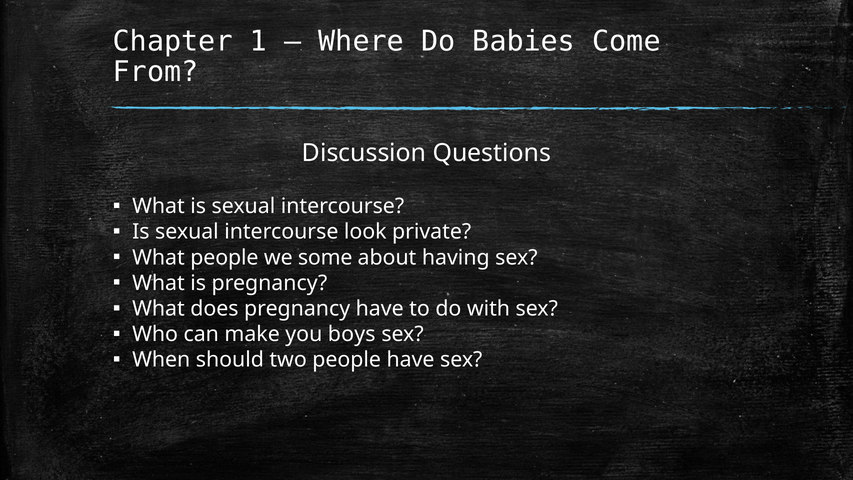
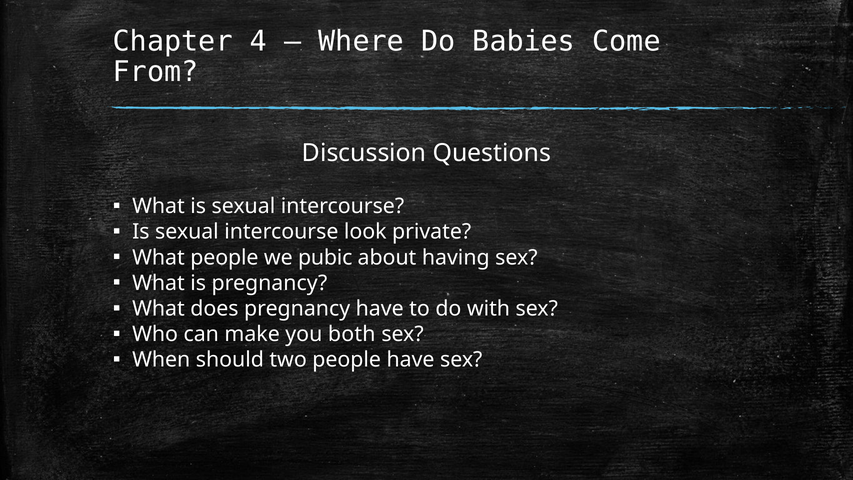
1: 1 -> 4
some: some -> pubic
boys: boys -> both
